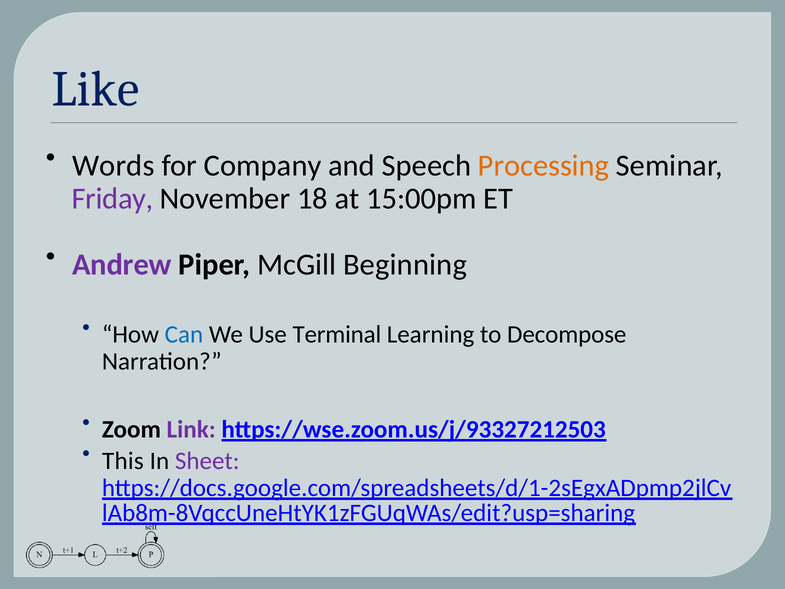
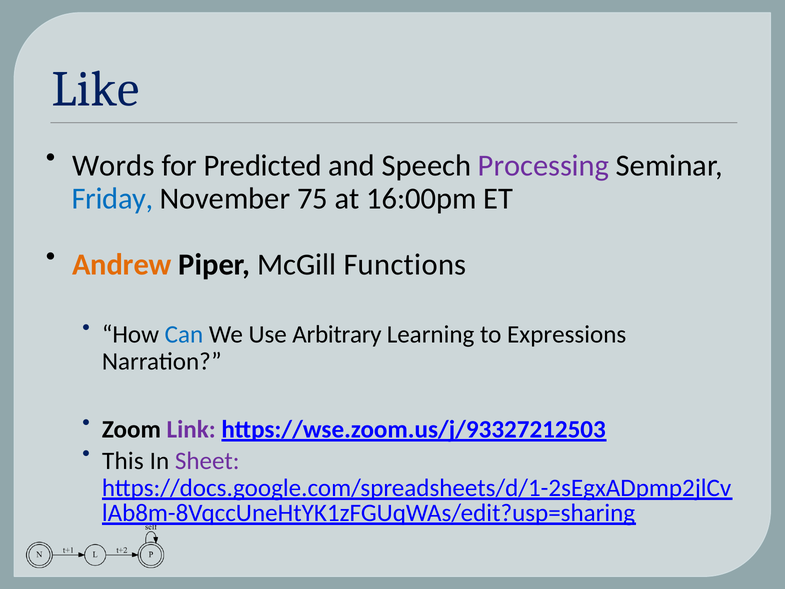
Company: Company -> Predicted
Processing colour: orange -> purple
Friday colour: purple -> blue
18: 18 -> 75
15:00pm: 15:00pm -> 16:00pm
Andrew colour: purple -> orange
Beginning: Beginning -> Functions
Terminal: Terminal -> Arbitrary
Decompose: Decompose -> Expressions
